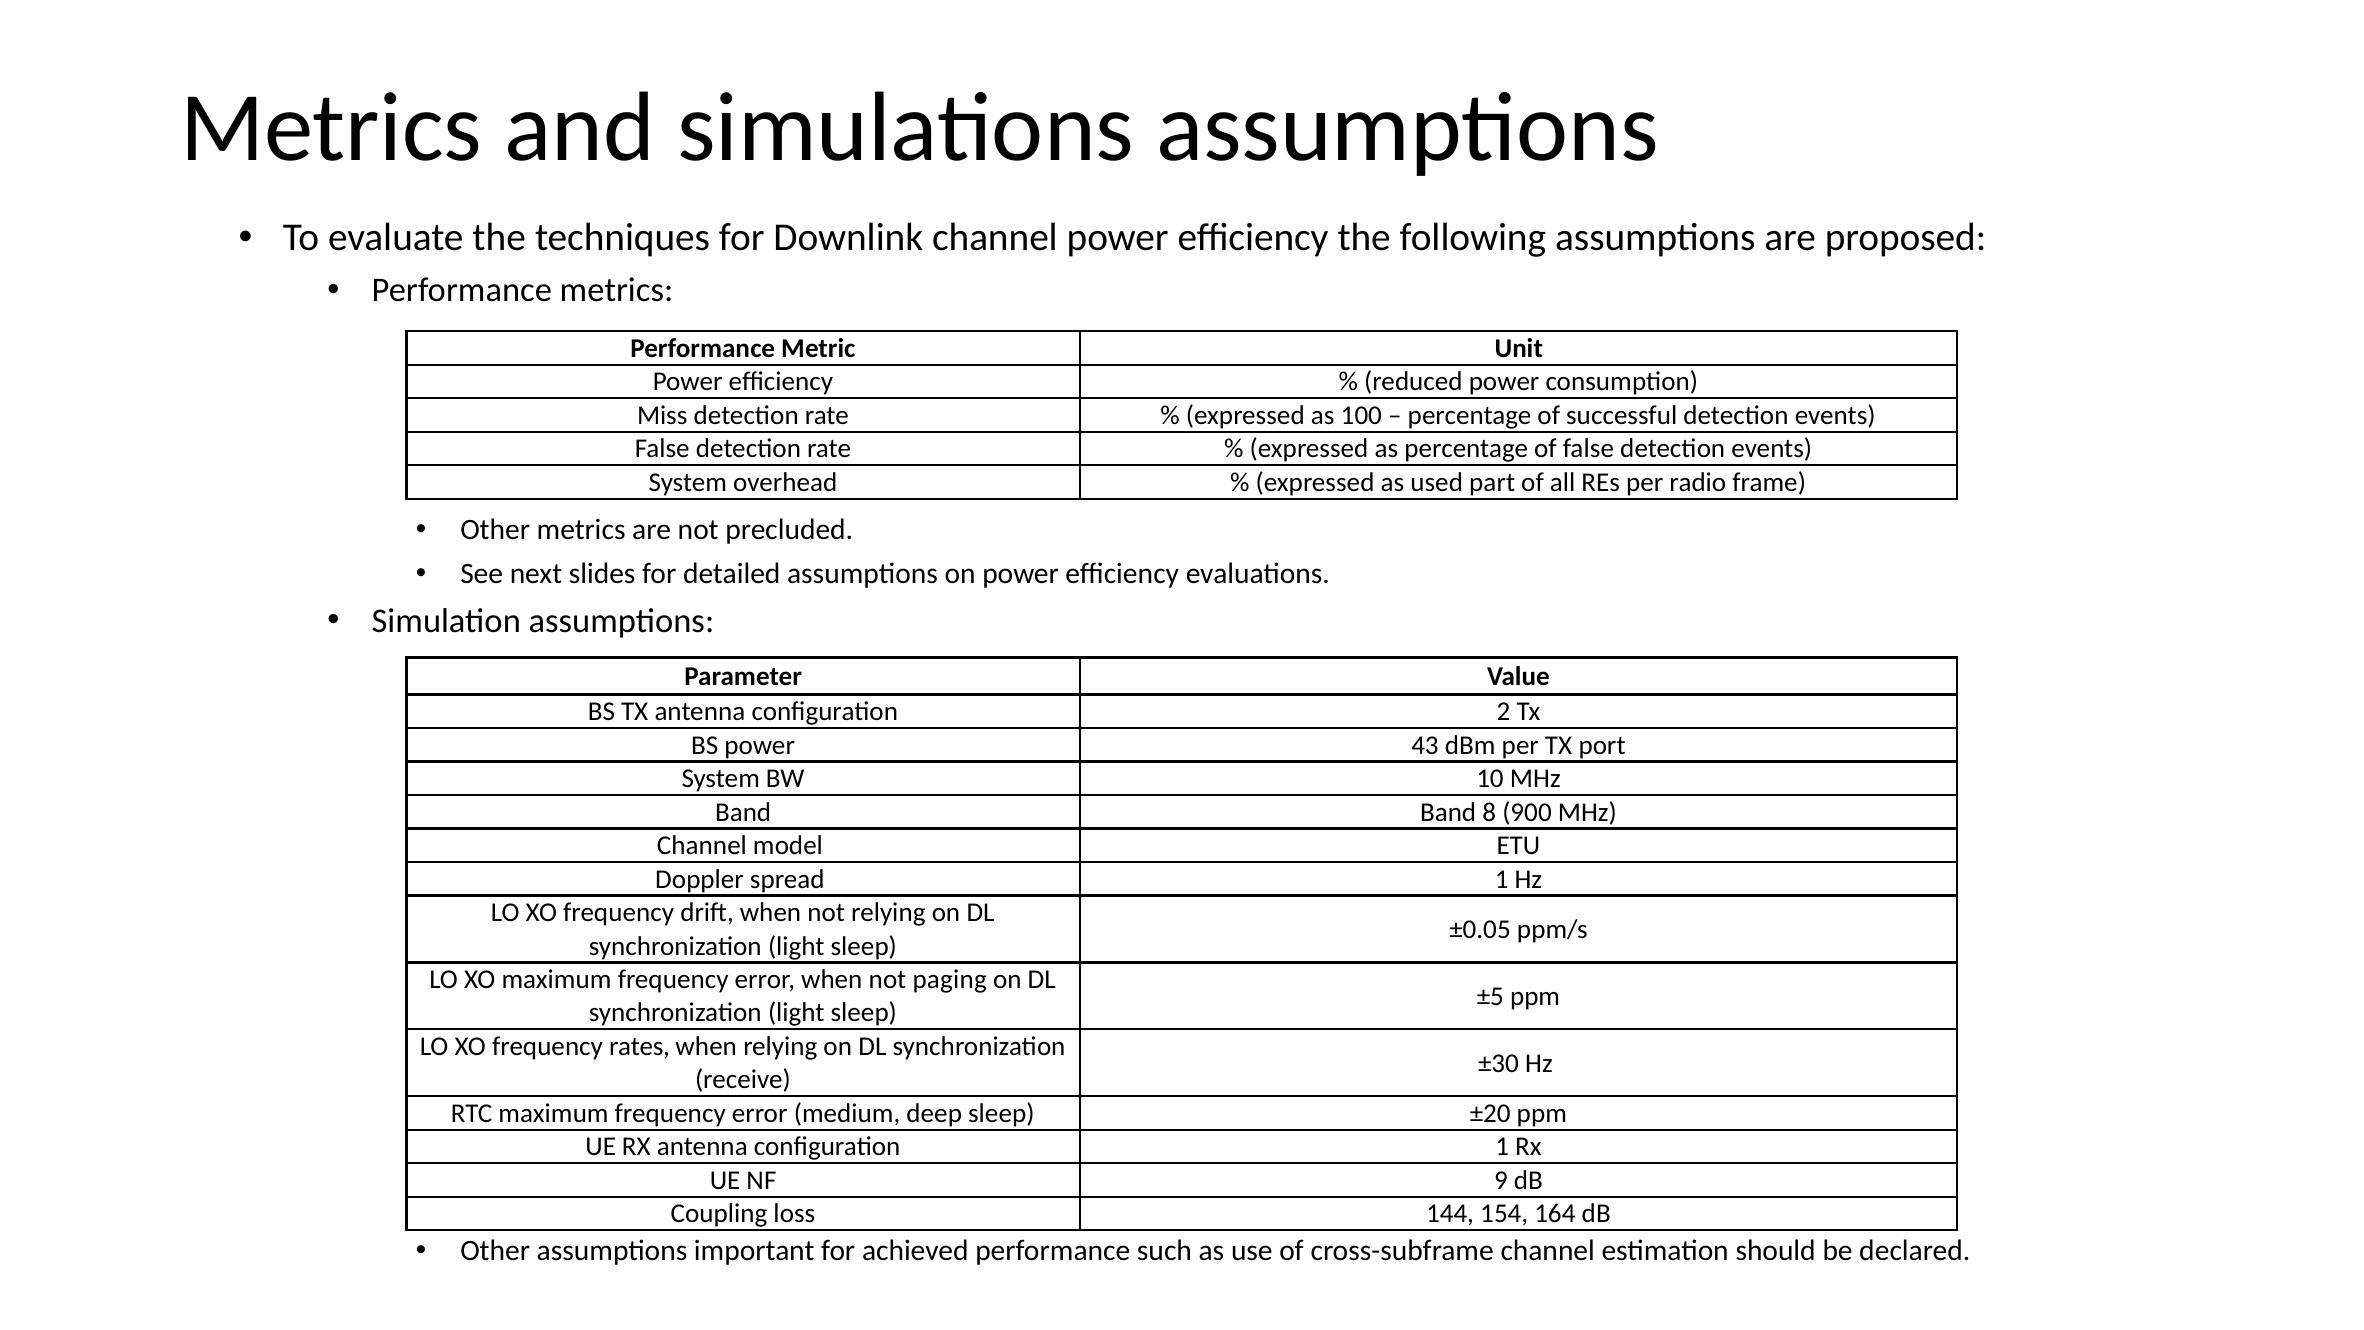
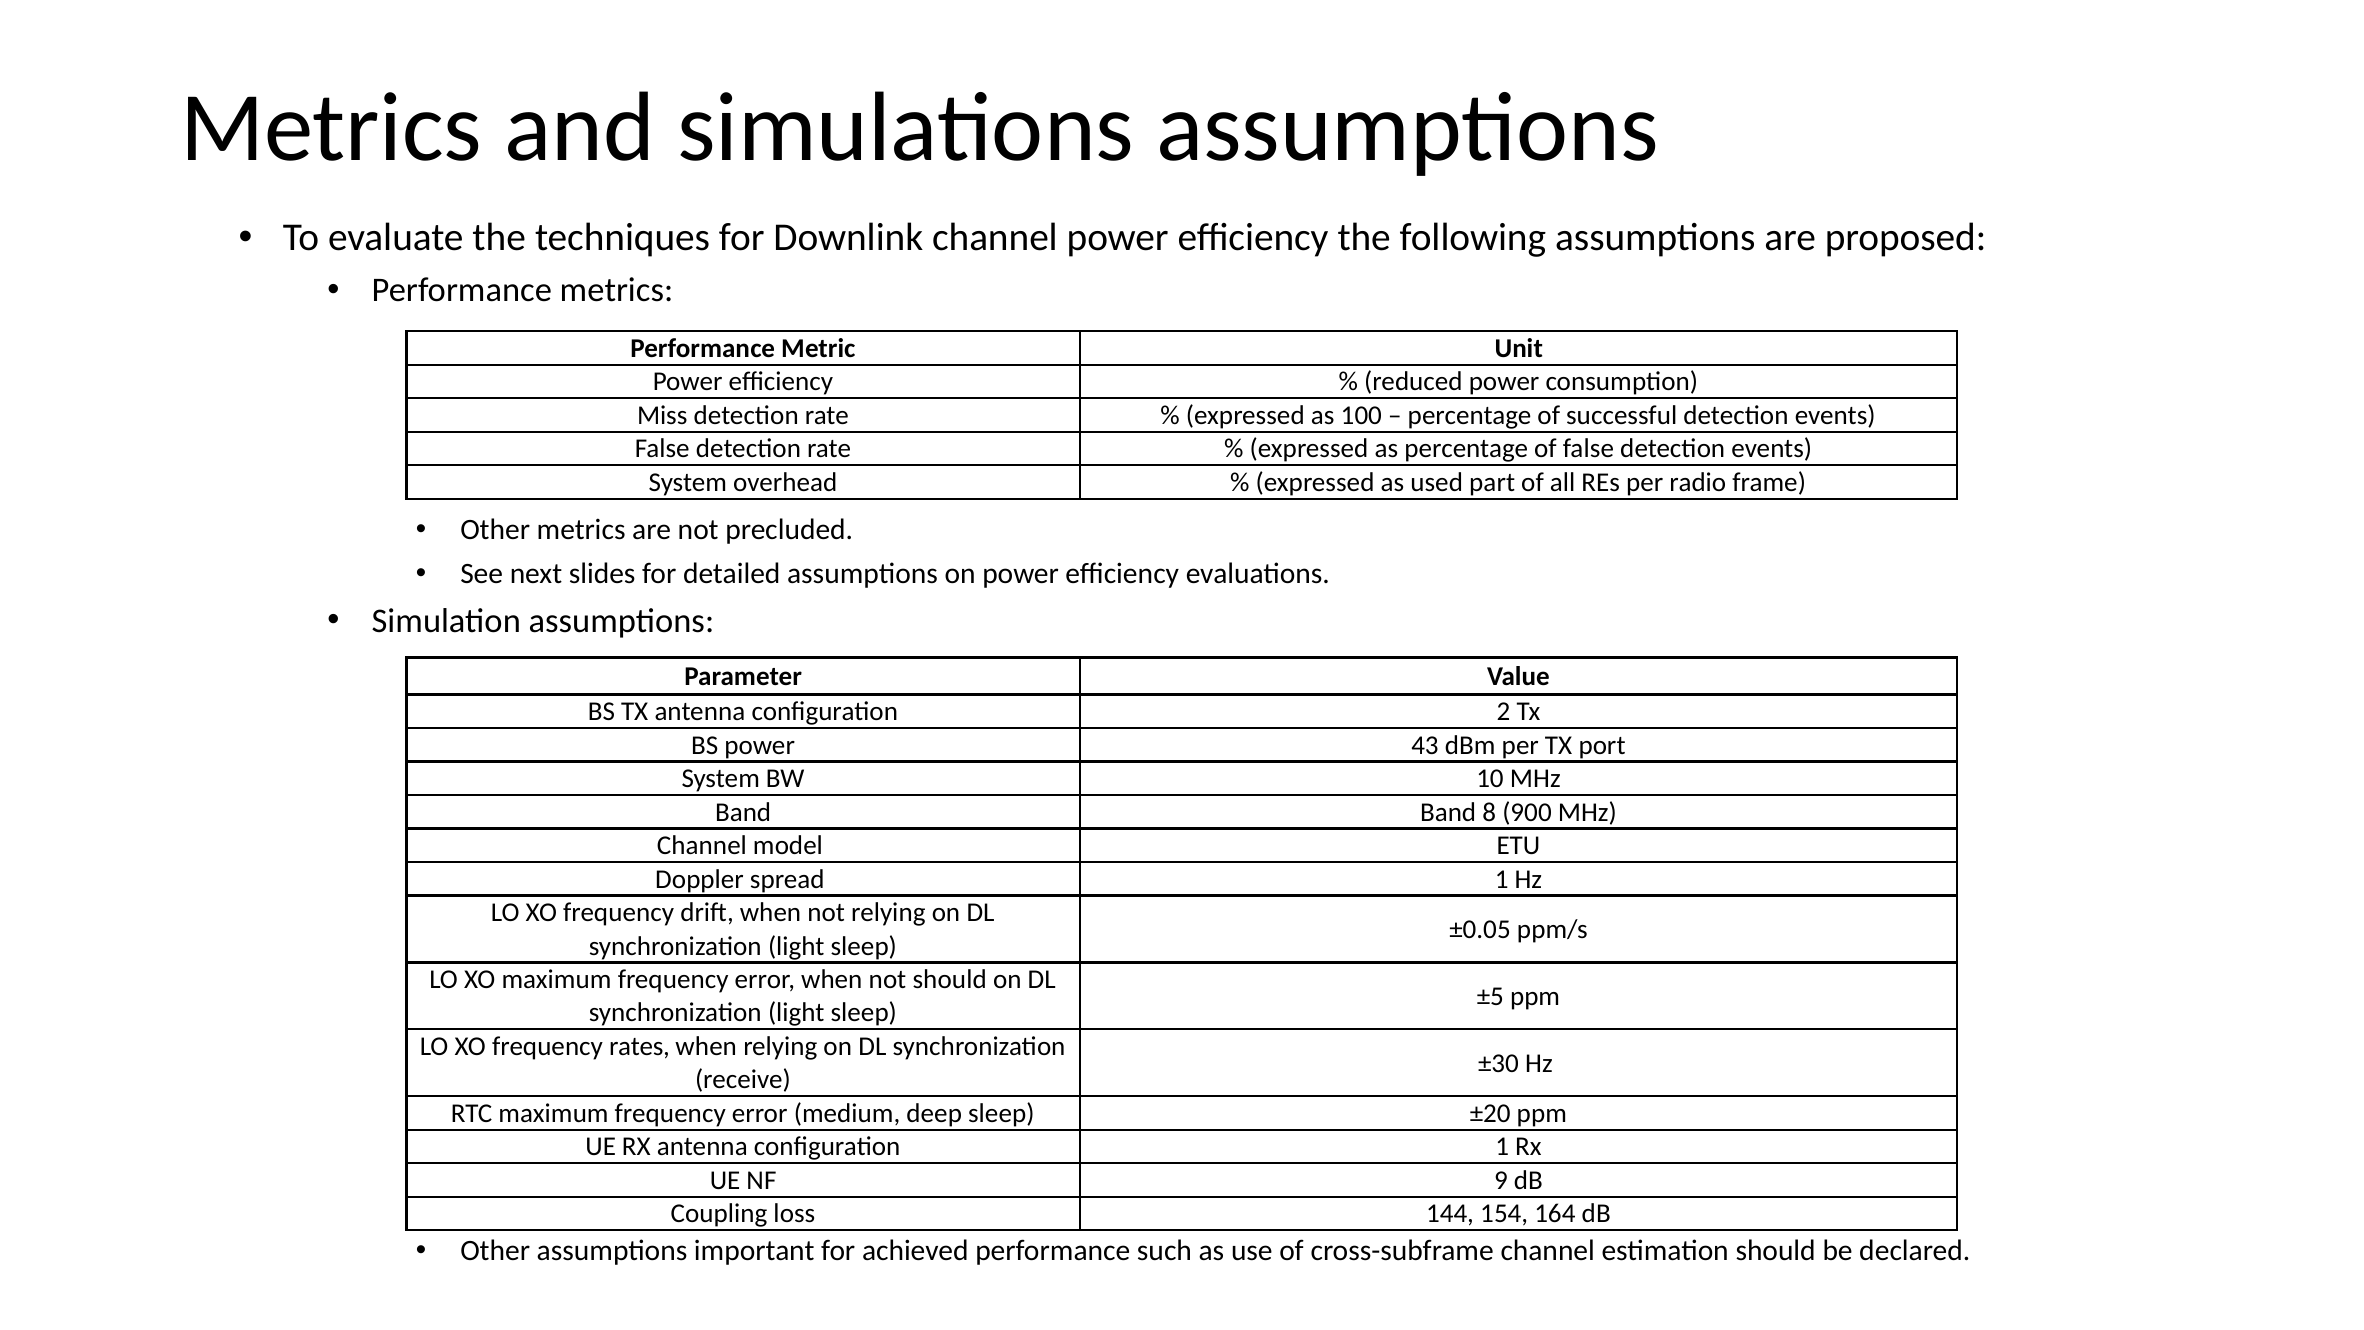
not paging: paging -> should
